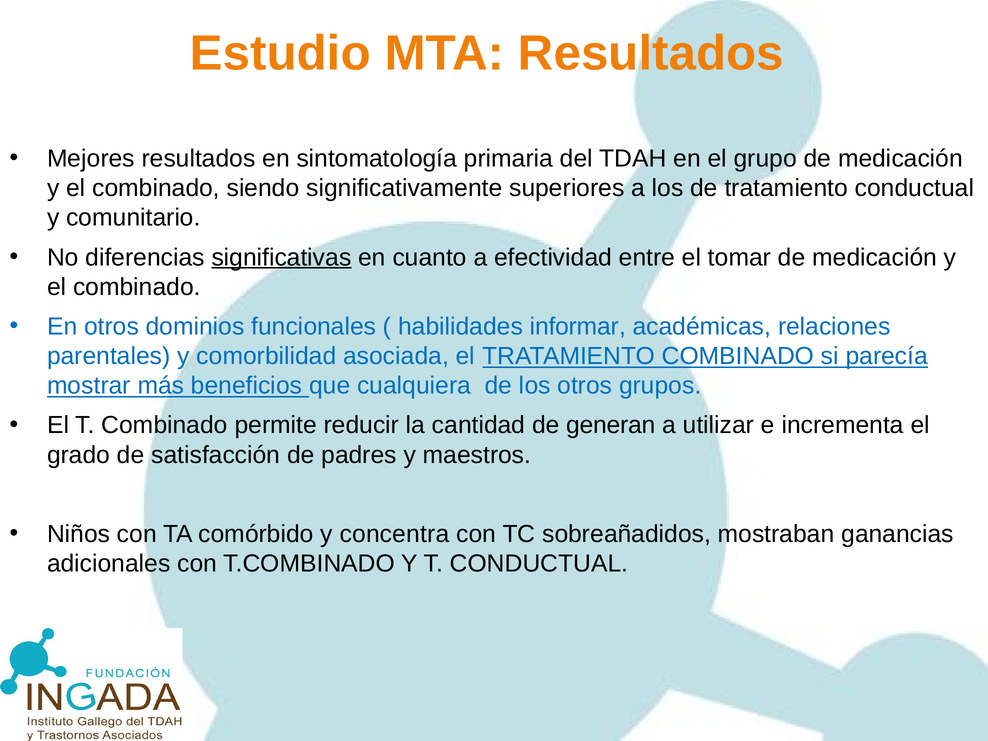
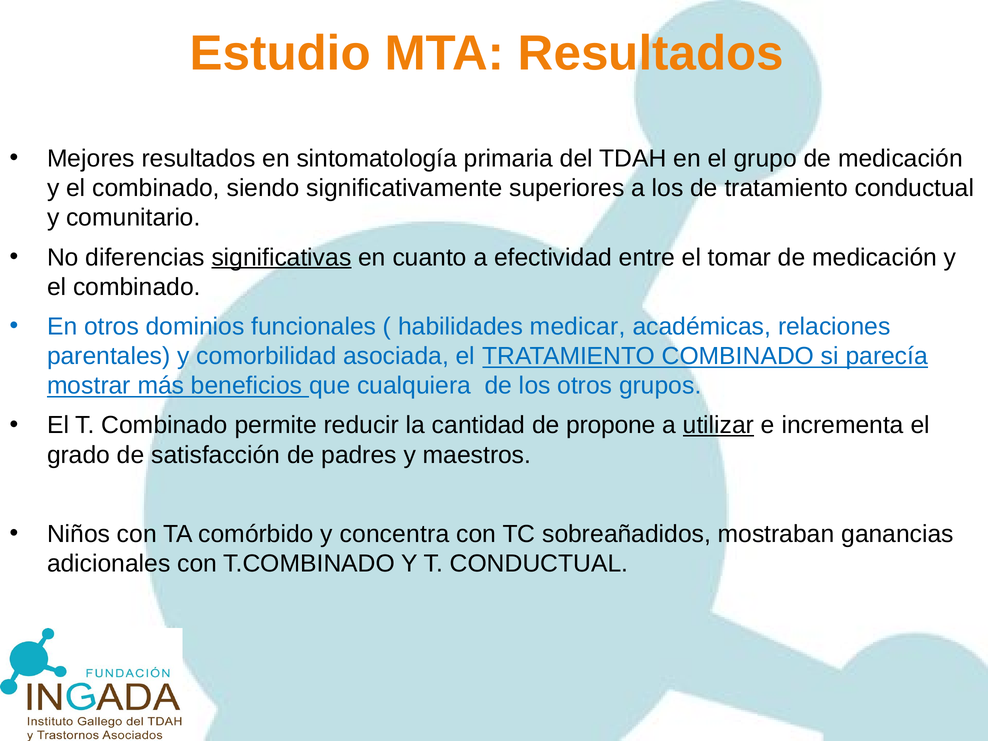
informar: informar -> medicar
generan: generan -> propone
utilizar underline: none -> present
